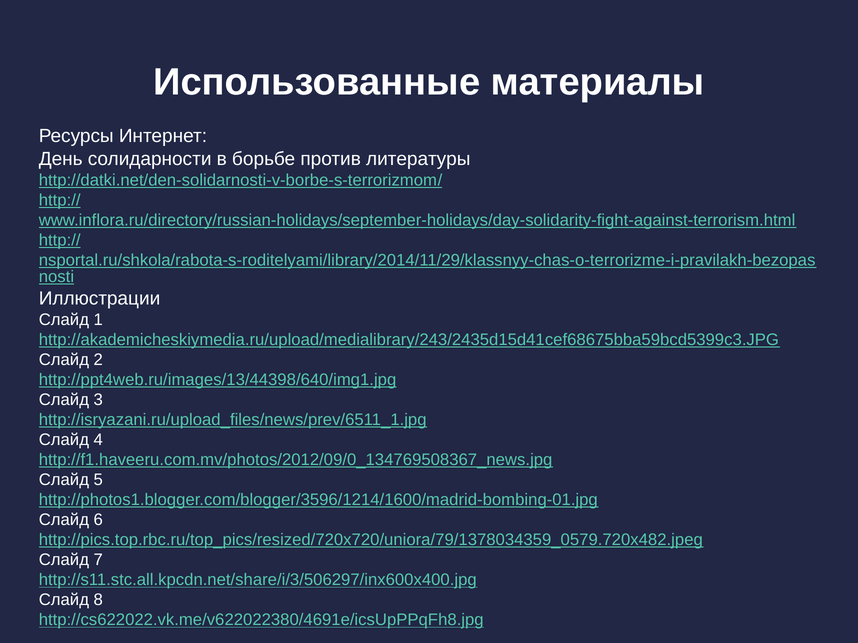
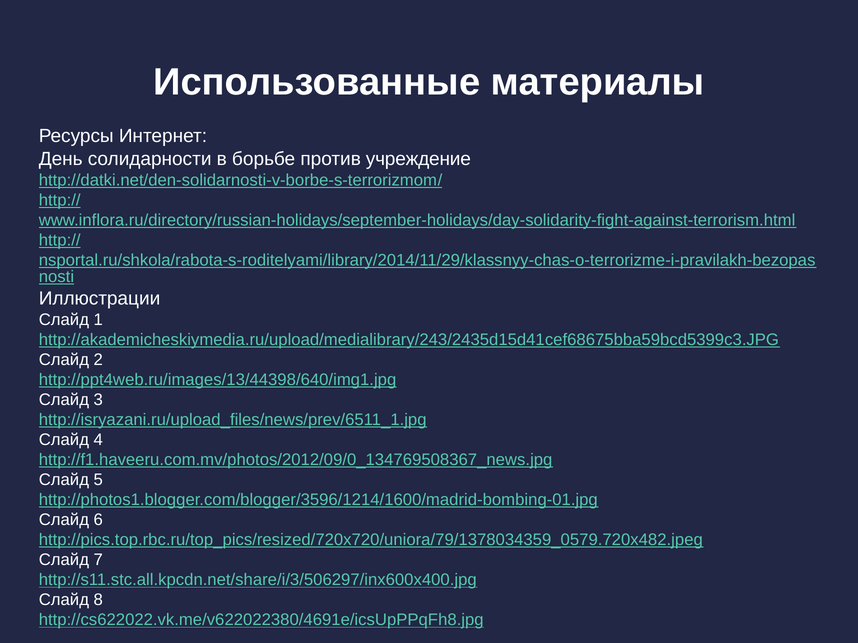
литературы: литературы -> учреждение
